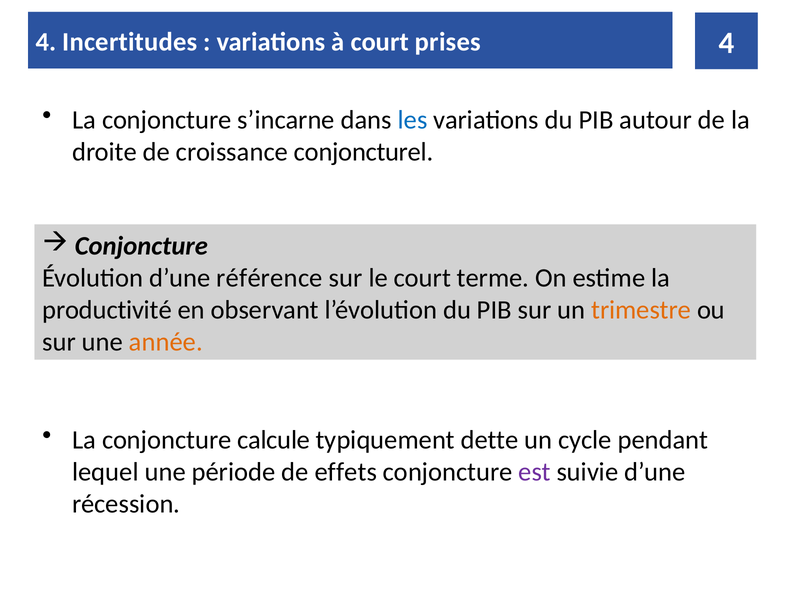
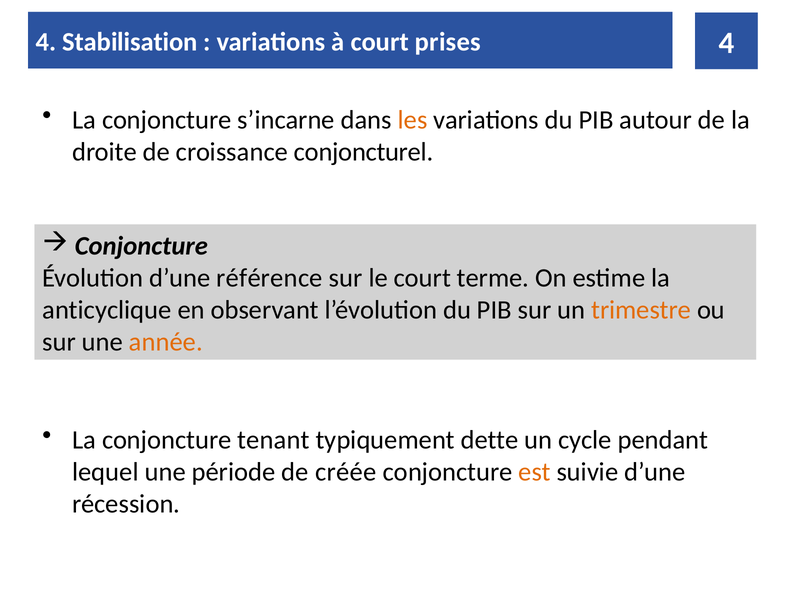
Incertitudes: Incertitudes -> Stabilisation
les colour: blue -> orange
productivité: productivité -> anticyclique
calcule: calcule -> tenant
effets: effets -> créée
est colour: purple -> orange
